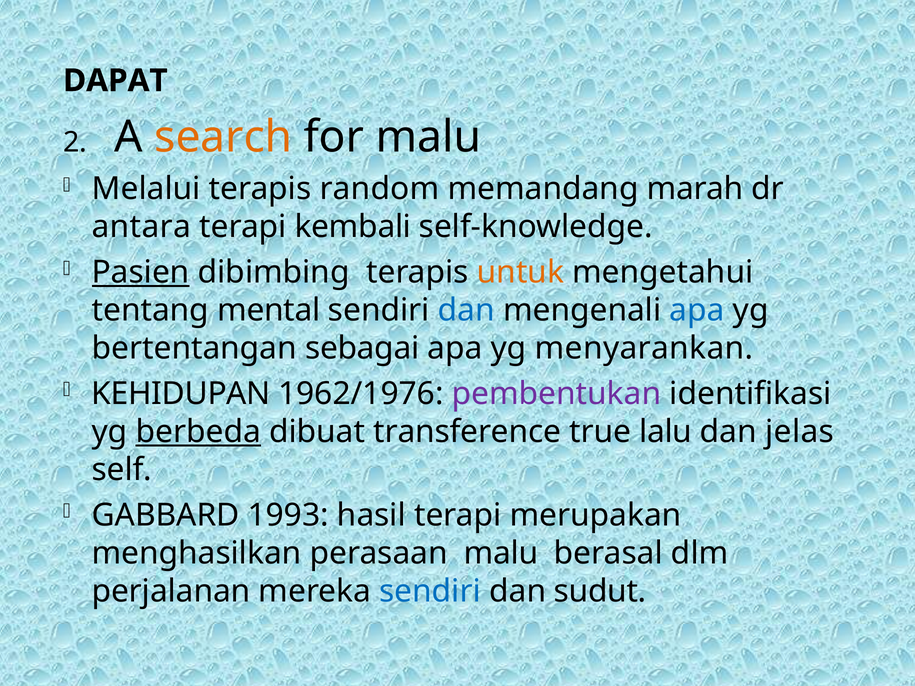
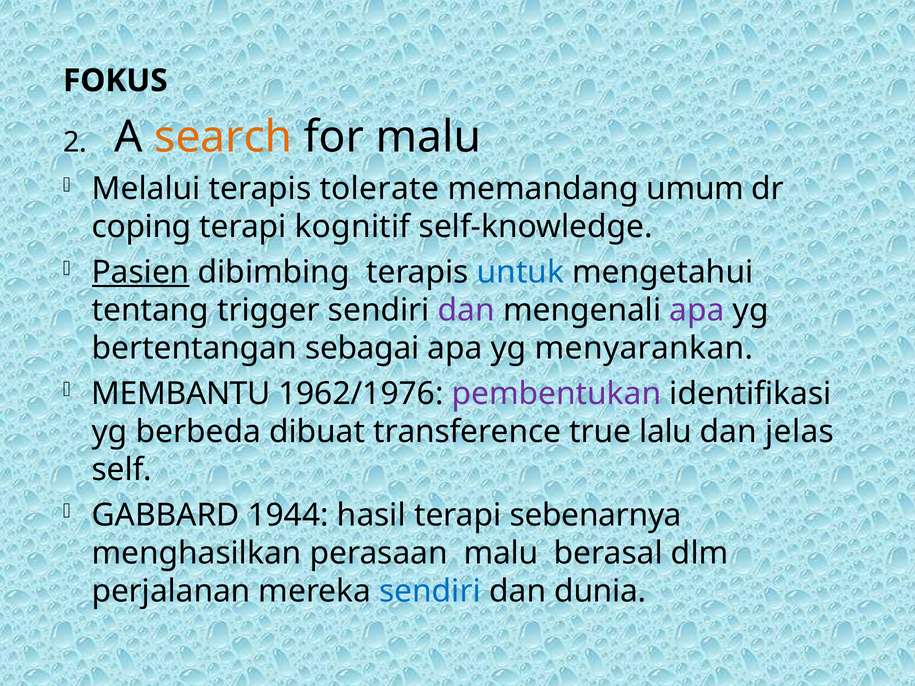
DAPAT: DAPAT -> FOKUS
random: random -> tolerate
marah: marah -> umum
antara: antara -> coping
kembali: kembali -> kognitif
untuk colour: orange -> blue
mental: mental -> trigger
dan at (466, 310) colour: blue -> purple
apa at (697, 310) colour: blue -> purple
KEHIDUPAN: KEHIDUPAN -> MEMBANTU
berbeda underline: present -> none
1993: 1993 -> 1944
merupakan: merupakan -> sebenarnya
sudut: sudut -> dunia
